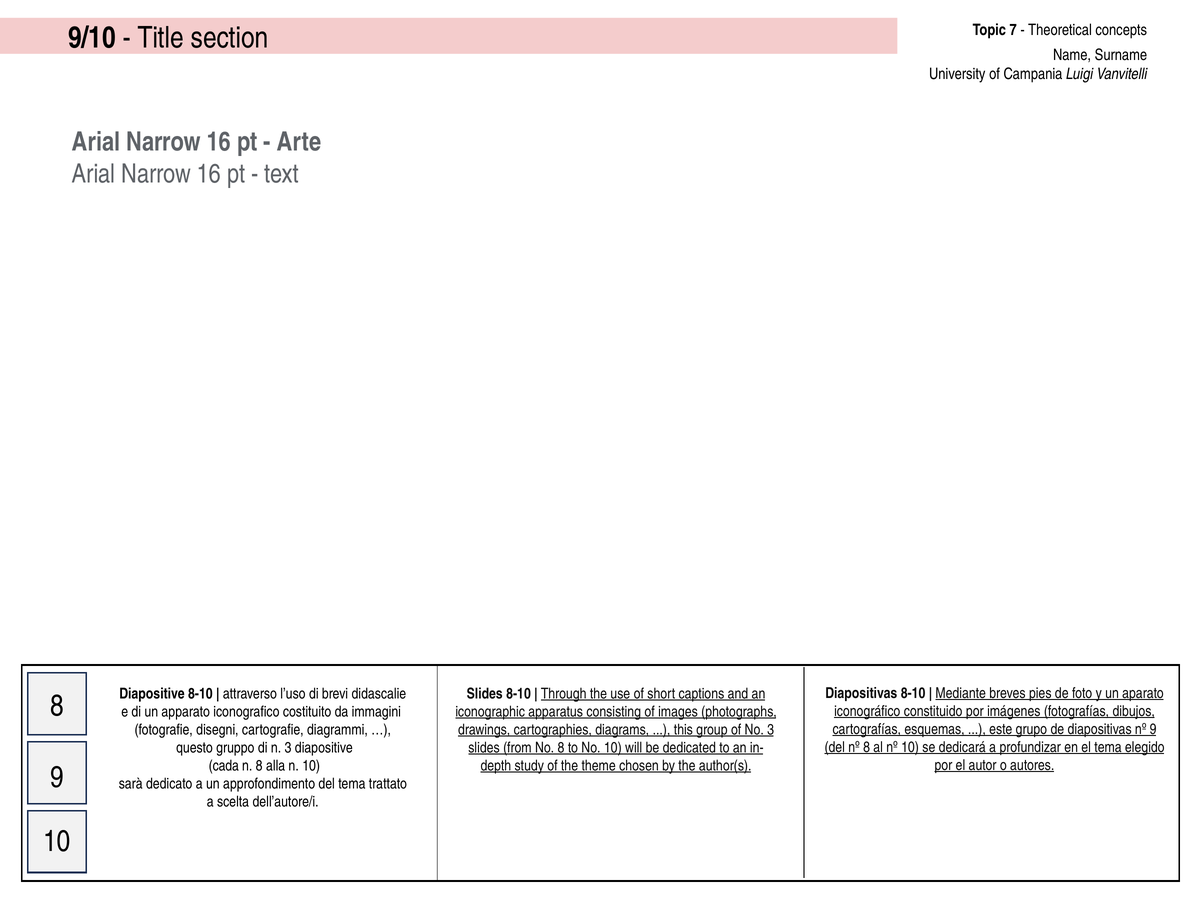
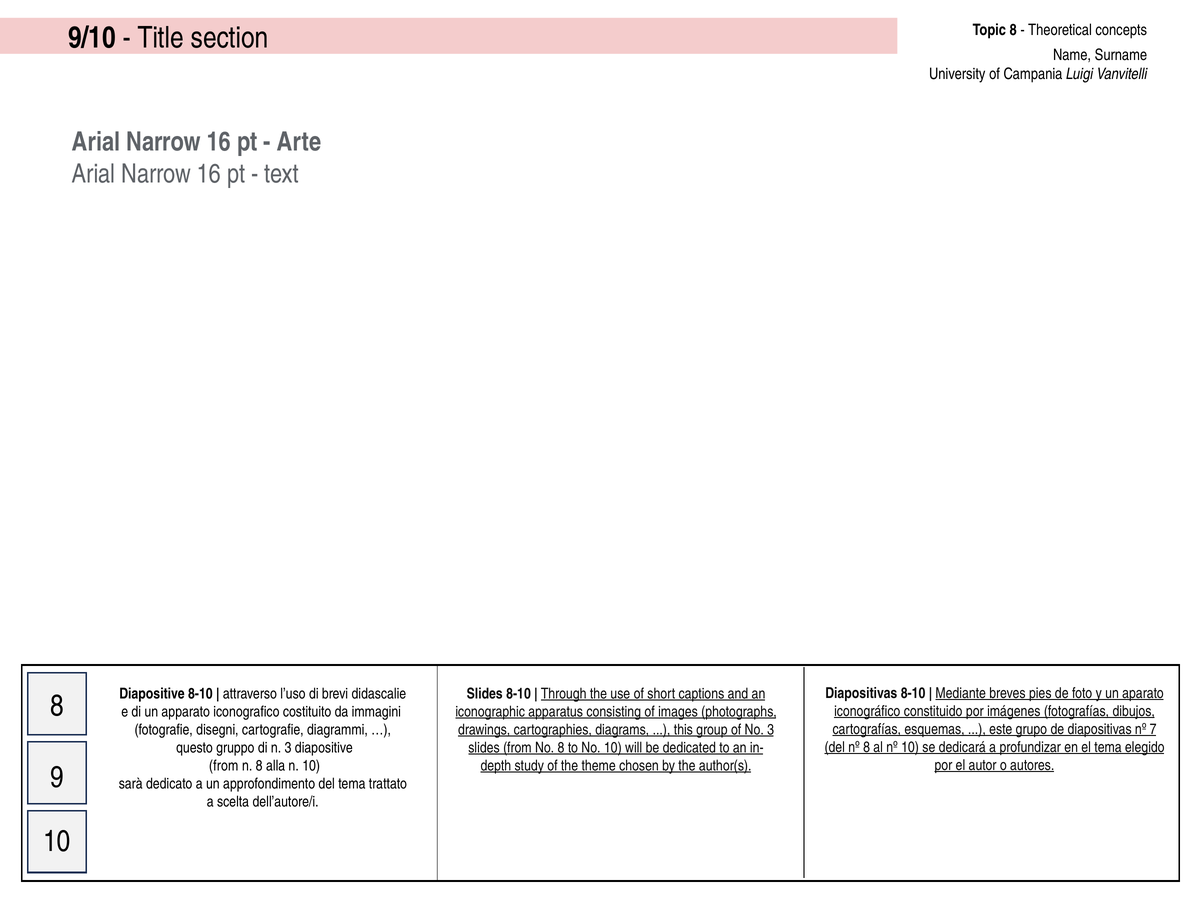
Topic 7: 7 -> 8
nº 9: 9 -> 7
cada at (224, 765): cada -> from
